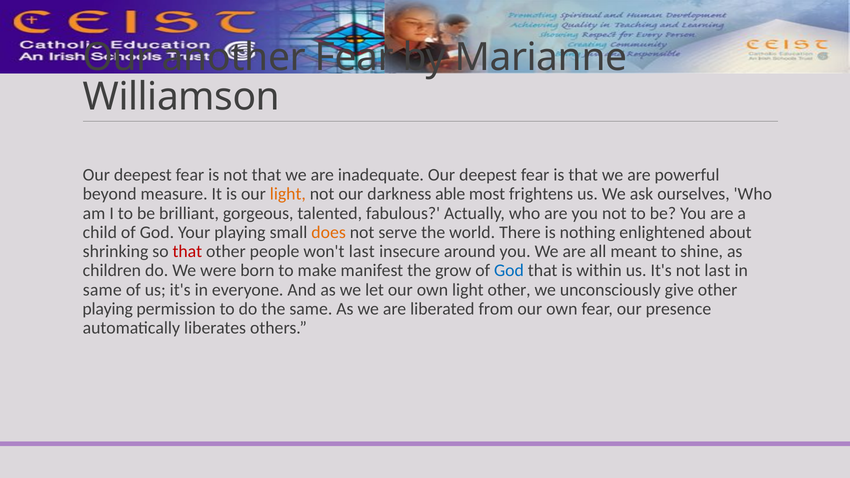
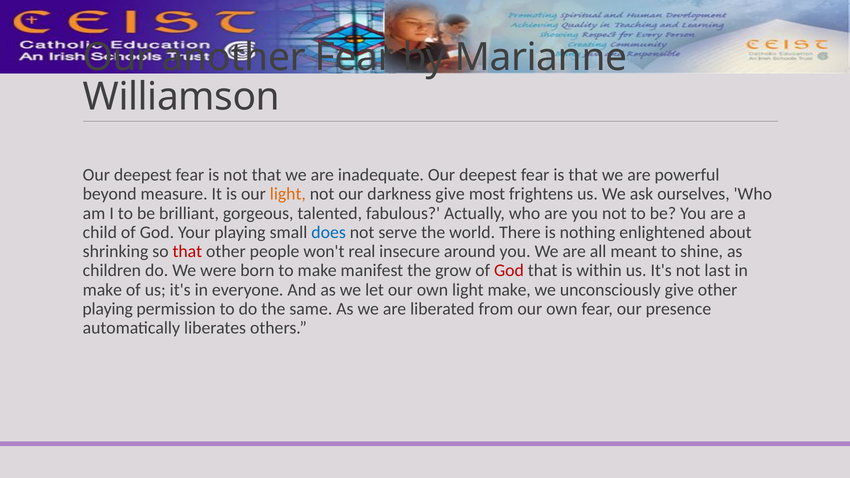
darkness able: able -> give
does colour: orange -> blue
won't last: last -> real
God at (509, 271) colour: blue -> red
same at (102, 290): same -> make
light other: other -> make
